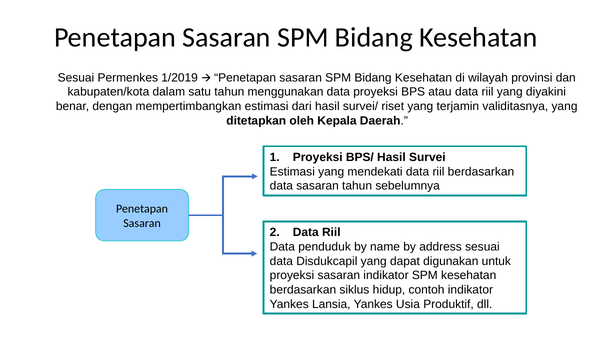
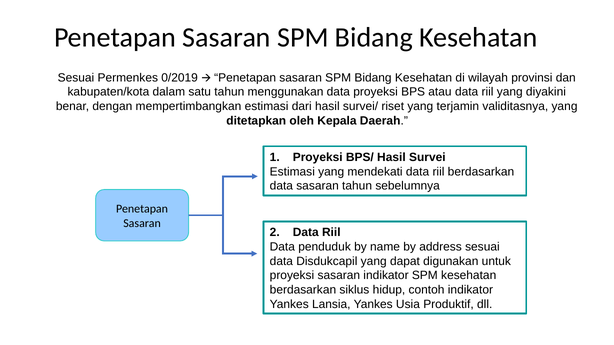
1/2019: 1/2019 -> 0/2019
